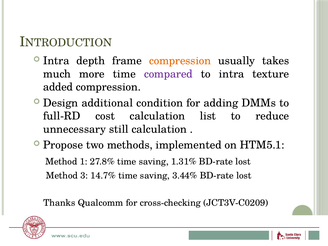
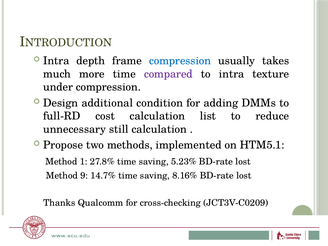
compression at (180, 61) colour: orange -> blue
added: added -> under
1.31%: 1.31% -> 5.23%
3: 3 -> 9
3.44%: 3.44% -> 8.16%
